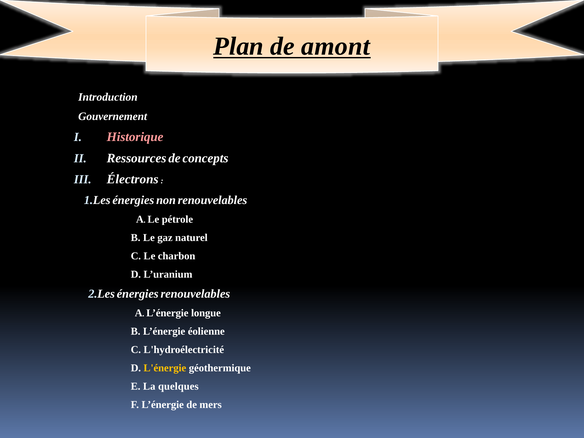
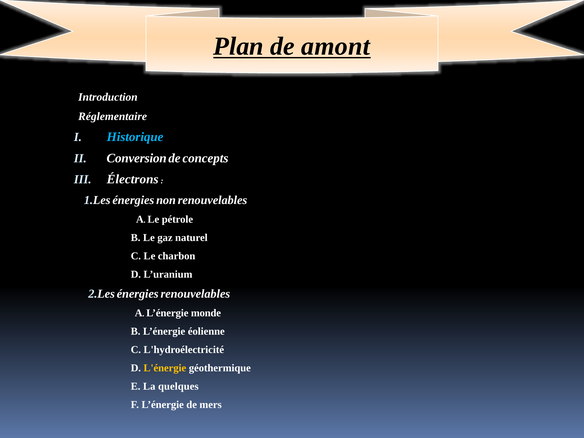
Gouvernement: Gouvernement -> Réglementaire
Historique colour: pink -> light blue
Ressources: Ressources -> Conversion
longue: longue -> monde
